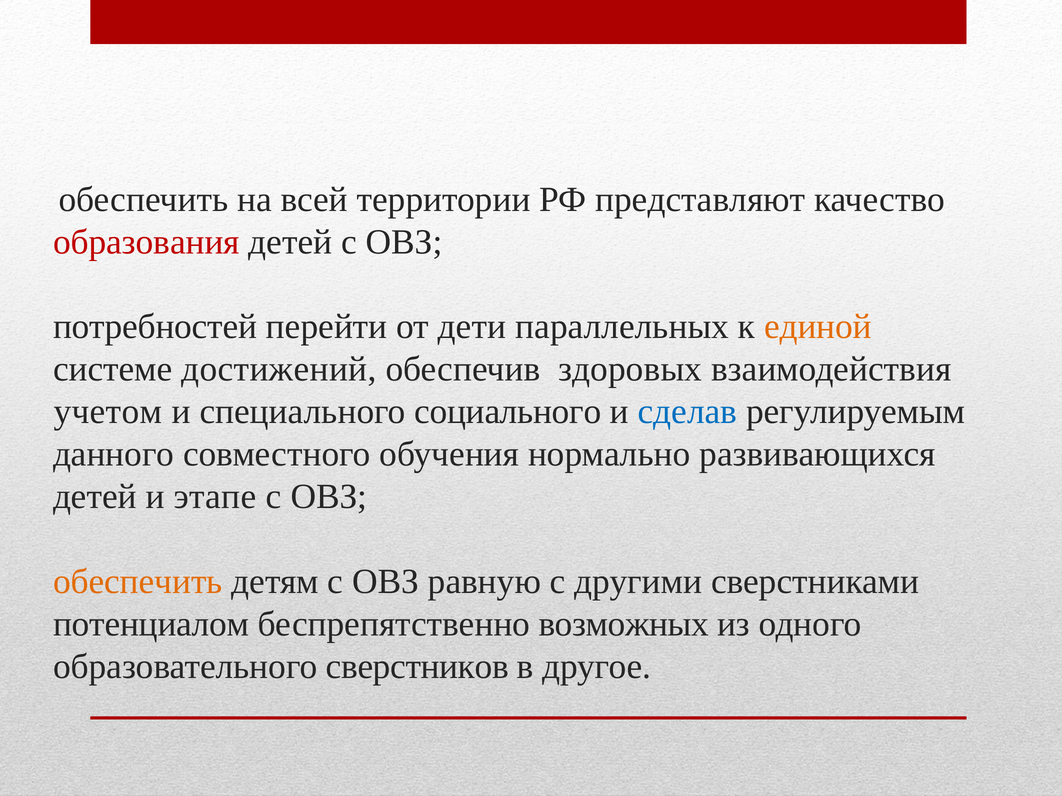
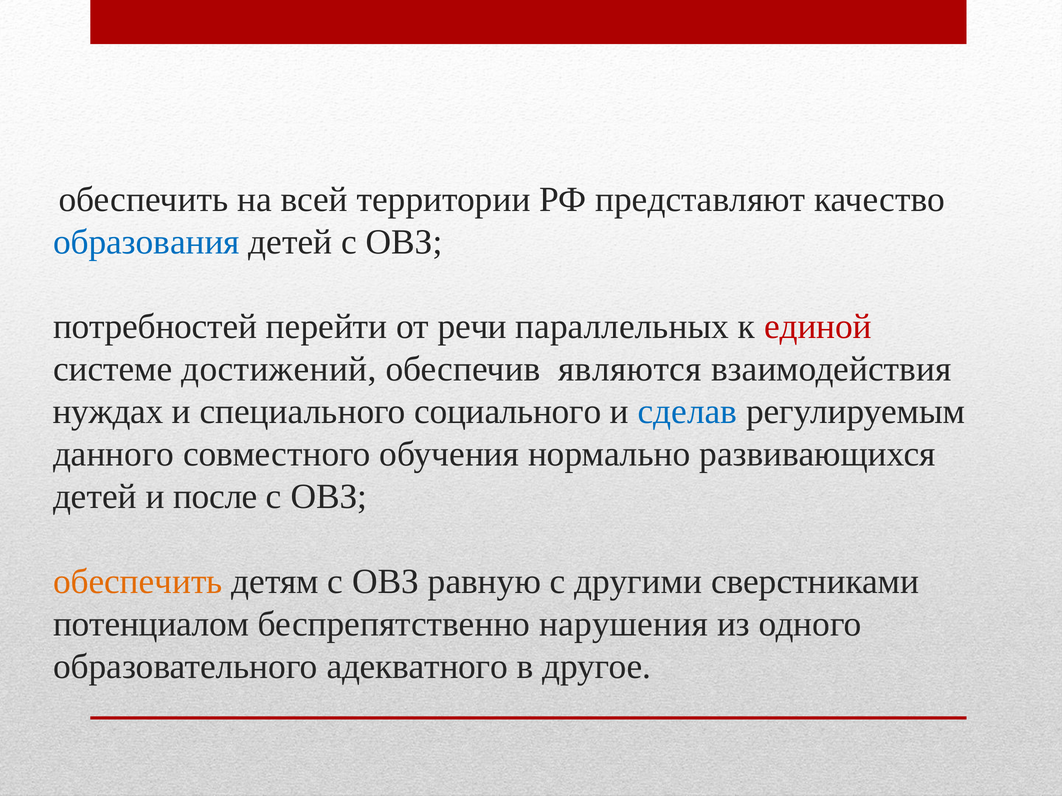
образования colour: red -> blue
дети: дети -> речи
единой colour: orange -> red
здоровых: здоровых -> являются
учетом: учетом -> нуждах
этапе: этапе -> после
возможных: возможных -> нарушения
сверстников: сверстников -> адекватного
